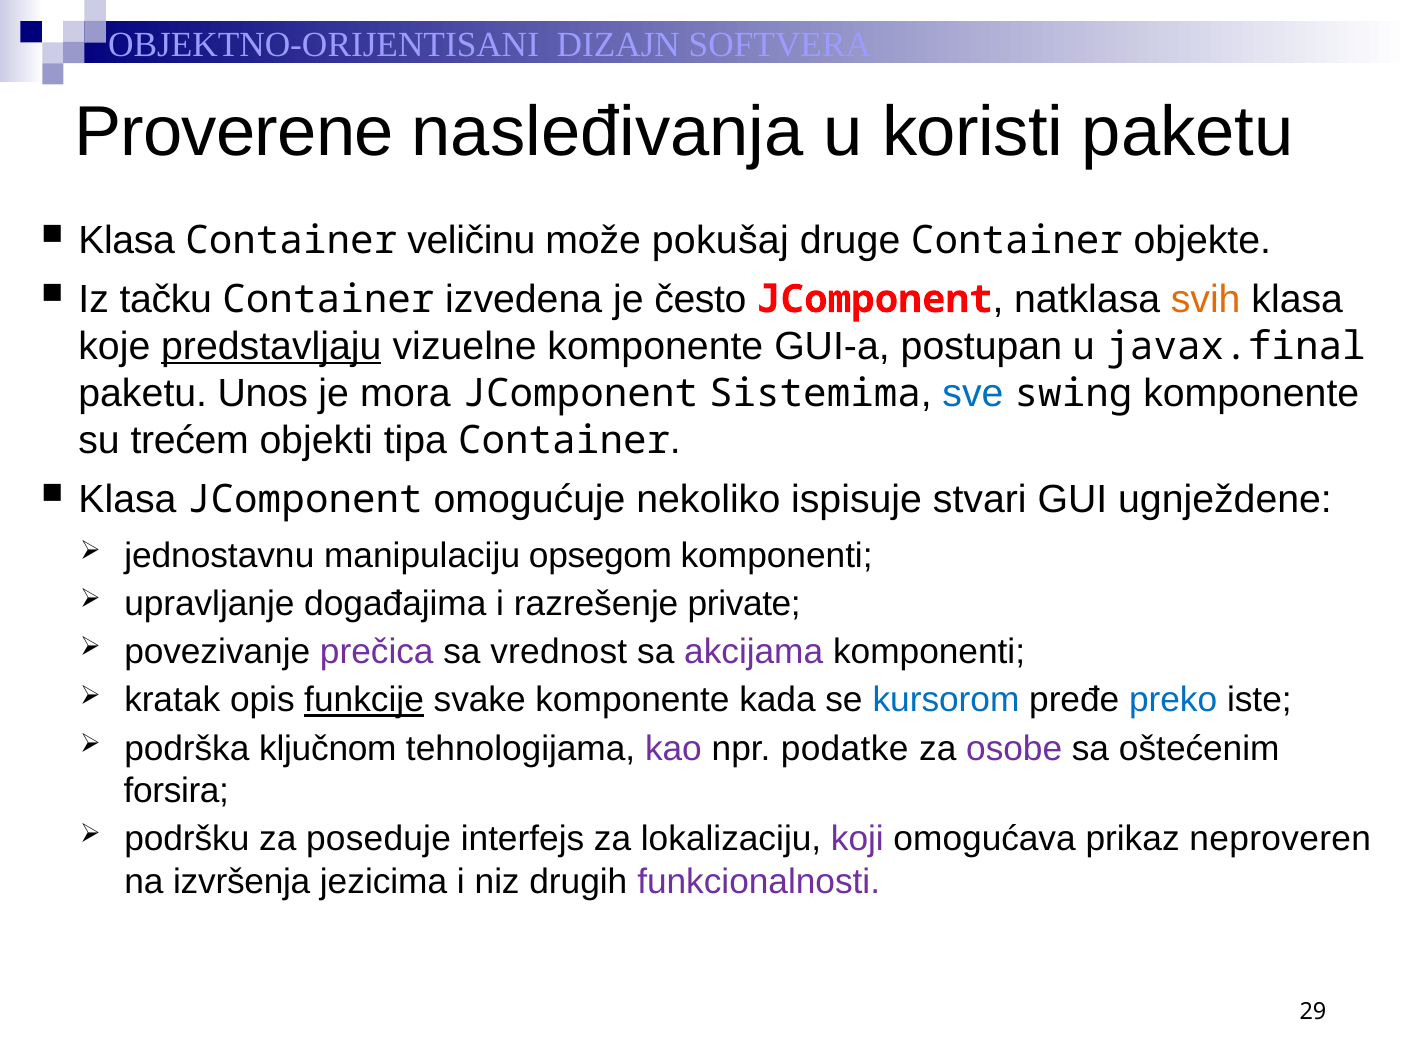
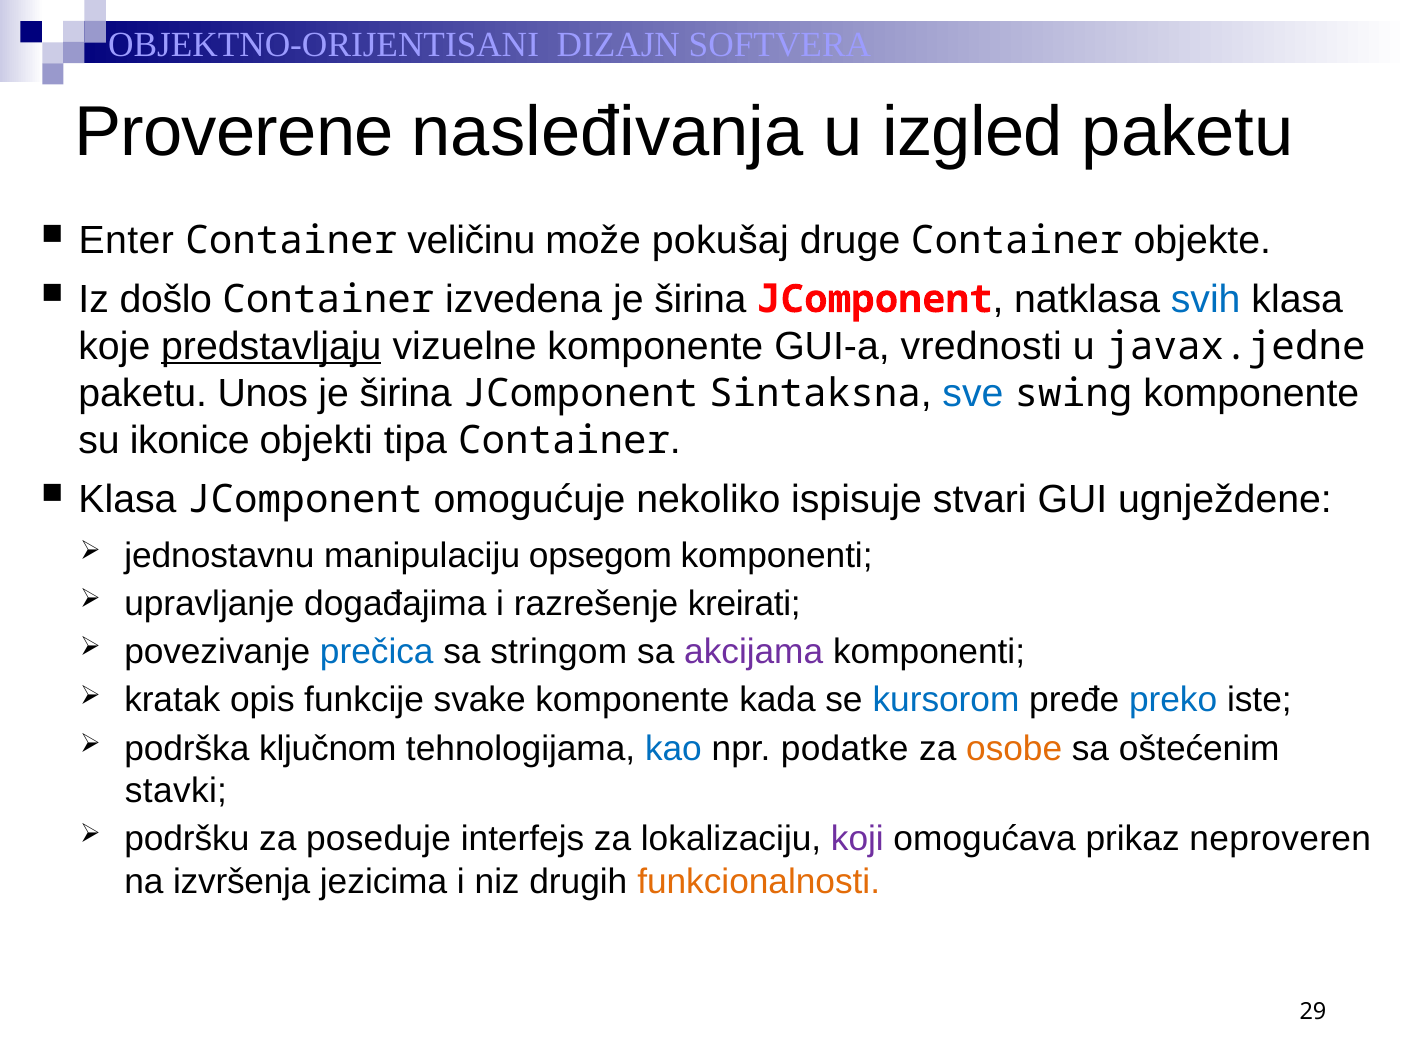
koristi: koristi -> izgled
Klasa at (127, 240): Klasa -> Enter
tačku: tačku -> došlo
izvedena je često: često -> širina
svih colour: orange -> blue
postupan: postupan -> vrednosti
javax.final: javax.final -> javax.jedne
mora at (405, 393): mora -> širina
Sistemima: Sistemima -> Sintaksna
trećem: trećem -> ikonice
private: private -> kreirati
prečica colour: purple -> blue
vrednost: vrednost -> stringom
funkcije underline: present -> none
kao colour: purple -> blue
osobe colour: purple -> orange
forsira: forsira -> stavki
funkcionalnosti colour: purple -> orange
